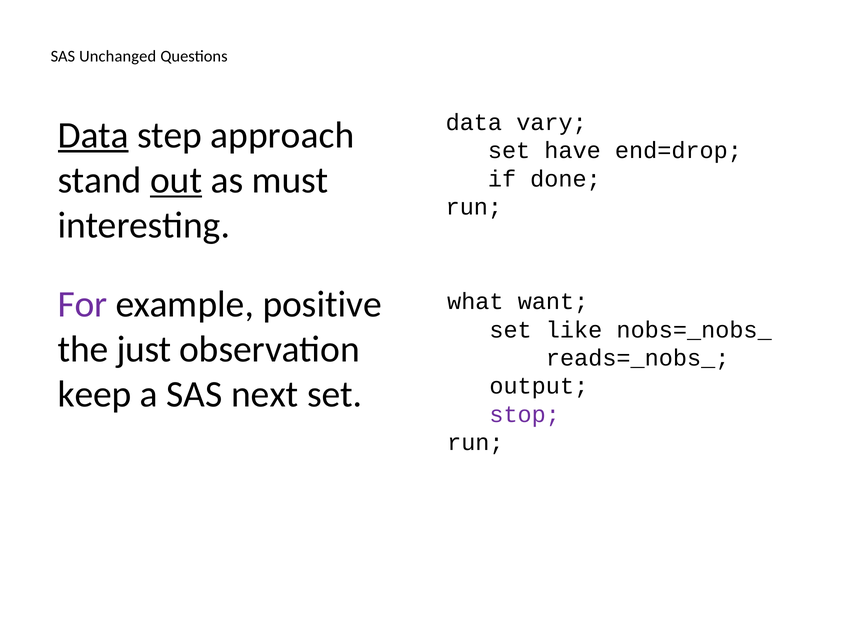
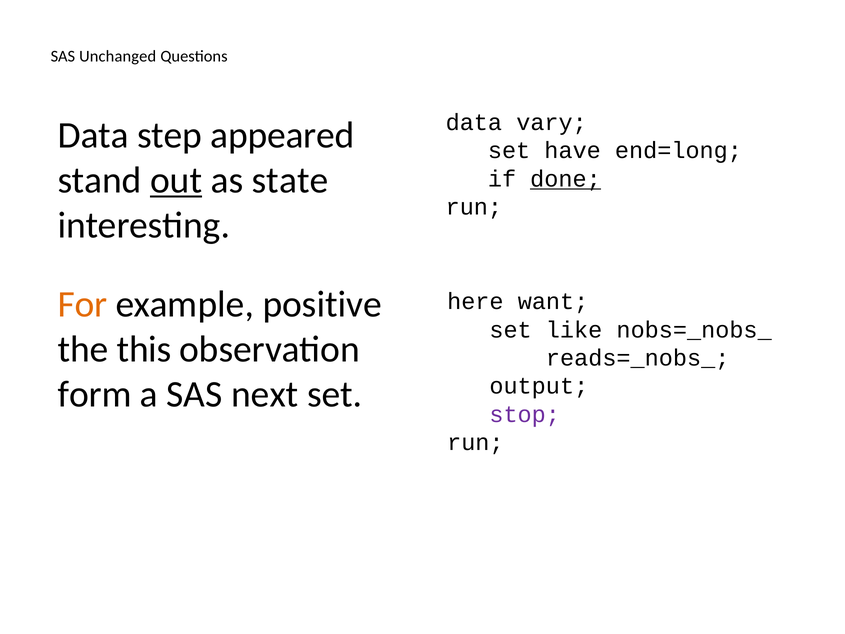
Data at (93, 135) underline: present -> none
approach: approach -> appeared
end=drop: end=drop -> end=long
must: must -> state
done underline: none -> present
For colour: purple -> orange
what: what -> here
just: just -> this
keep: keep -> form
